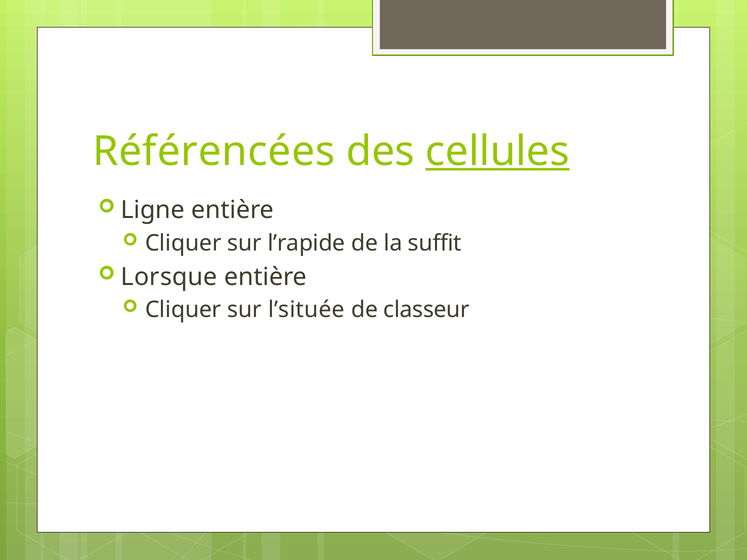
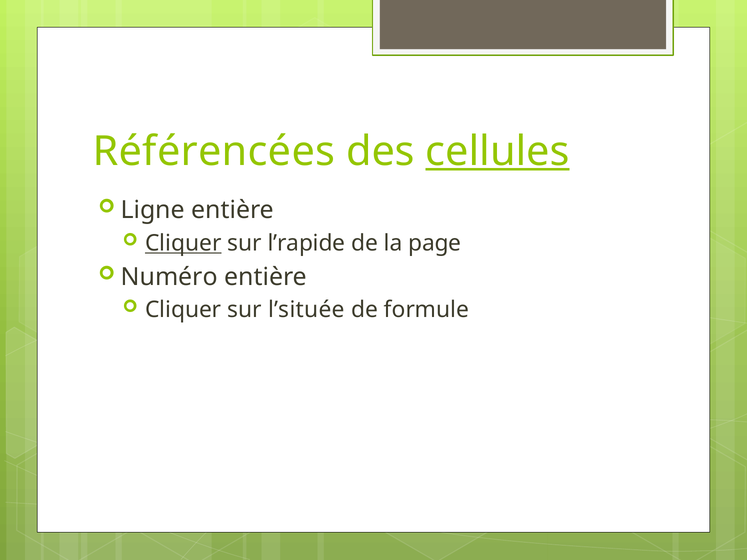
Cliquer at (183, 243) underline: none -> present
suffit: suffit -> page
Lorsque: Lorsque -> Numéro
classeur: classeur -> formule
